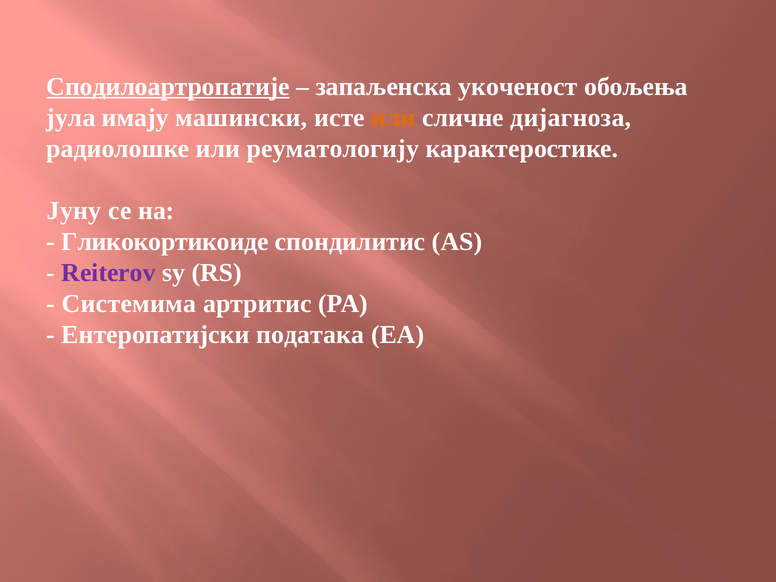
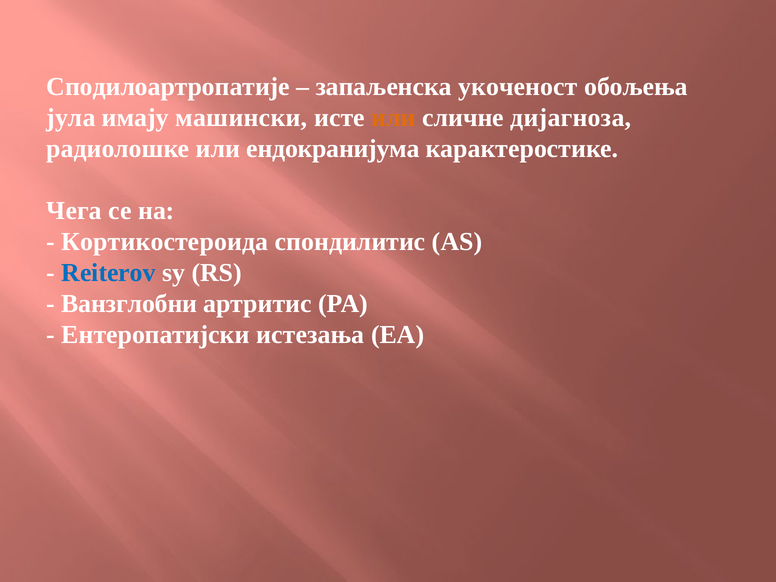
Сподилоартропатије underline: present -> none
реуматологију: реуматологију -> ендокранијума
Јуну: Јуну -> Чега
Гликокортикоиде: Гликокортикоиде -> Кортикостероида
Reiterov colour: purple -> blue
Системима: Системима -> Ванзглобни
података: података -> истезања
